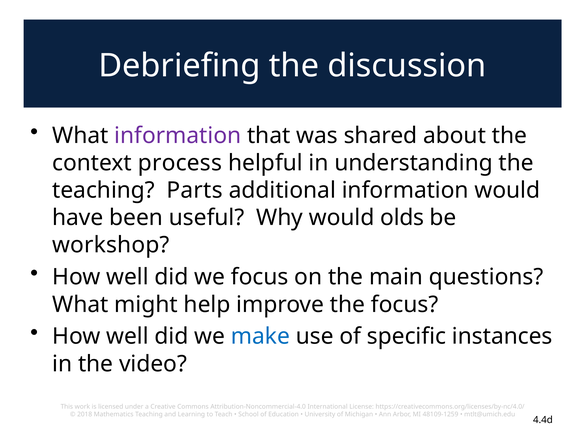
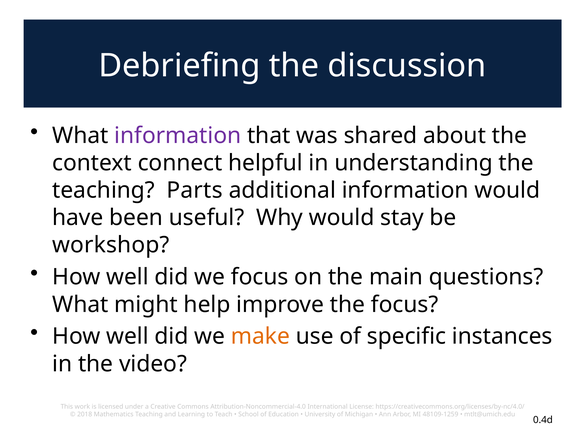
process: process -> connect
olds: olds -> stay
make colour: blue -> orange
4.4d: 4.4d -> 0.4d
